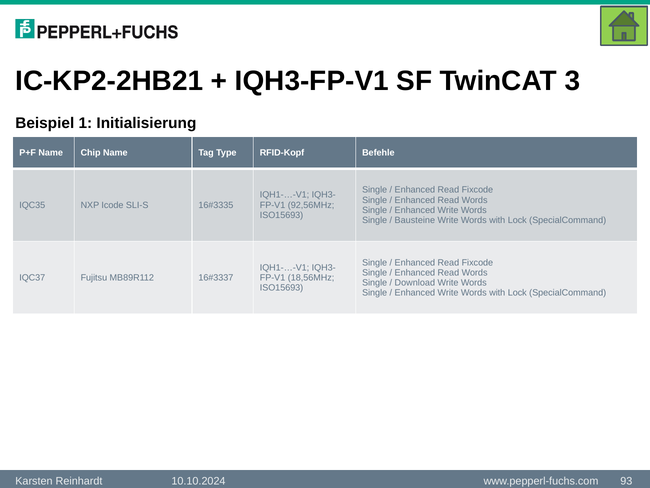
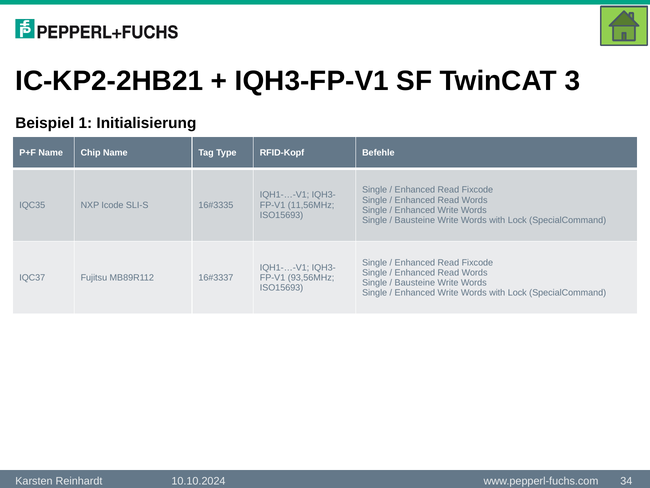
92,56MHz: 92,56MHz -> 11,56MHz
18,56MHz: 18,56MHz -> 93,56MHz
Download at (415, 282): Download -> Bausteine
93: 93 -> 34
